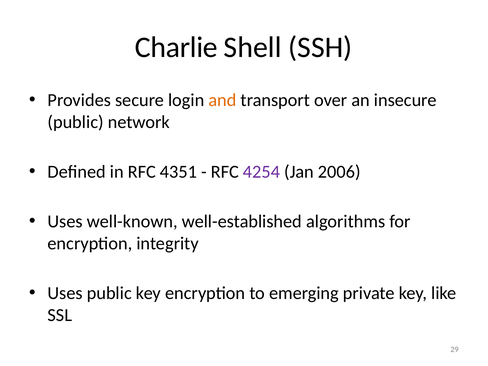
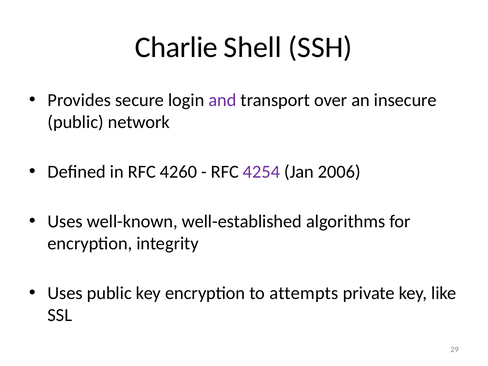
and colour: orange -> purple
4351: 4351 -> 4260
emerging: emerging -> attempts
